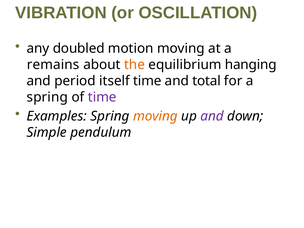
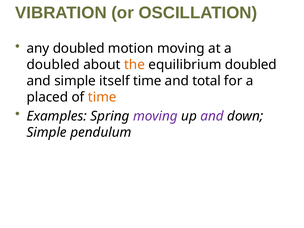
remains at (53, 65): remains -> doubled
equilibrium hanging: hanging -> doubled
and period: period -> simple
spring at (47, 97): spring -> placed
time at (102, 97) colour: purple -> orange
moving at (155, 116) colour: orange -> purple
